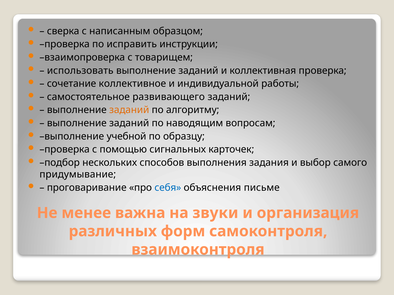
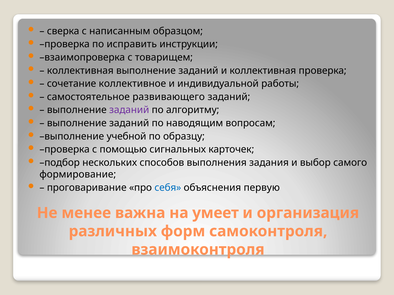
использовать at (80, 71): использовать -> коллективная
заданий at (129, 110) colour: orange -> purple
придумывание: придумывание -> формирование
письме: письме -> первую
звуки: звуки -> умеет
